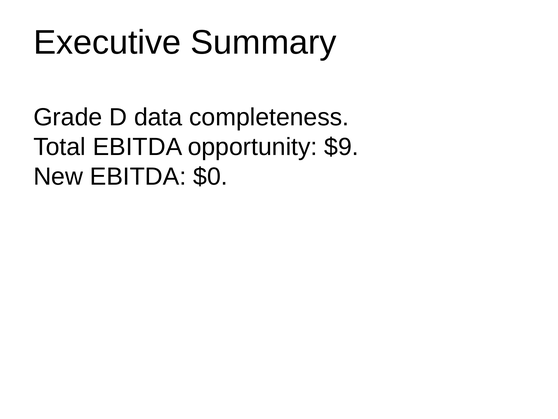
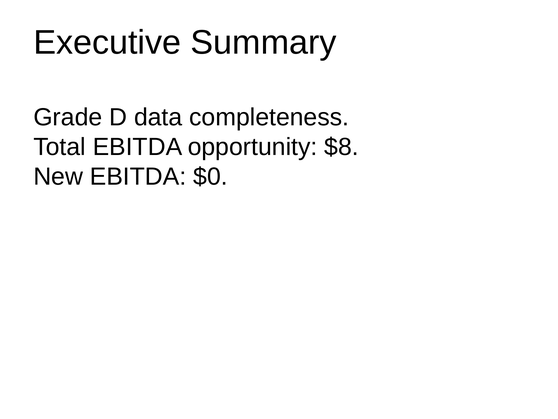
$9: $9 -> $8
